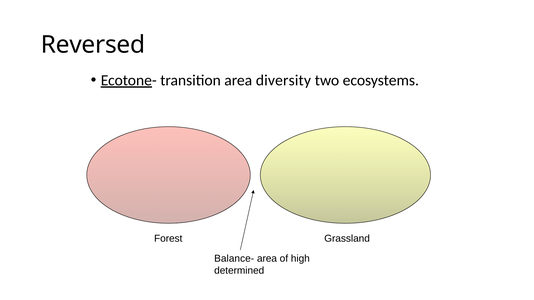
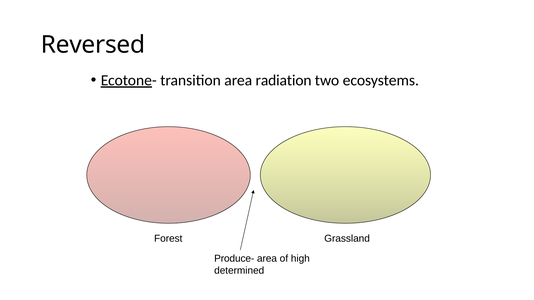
diversity: diversity -> radiation
Balance-: Balance- -> Produce-
